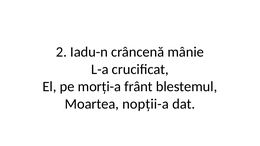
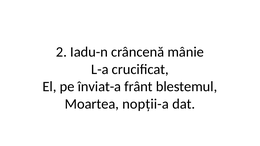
morți-a: morți-a -> înviat-a
